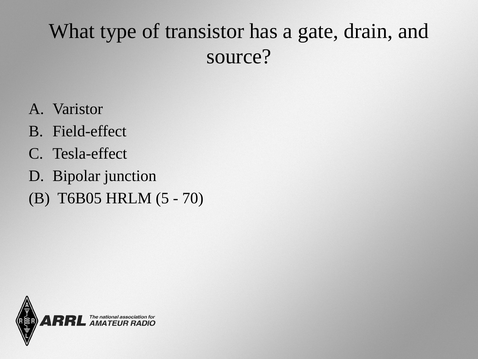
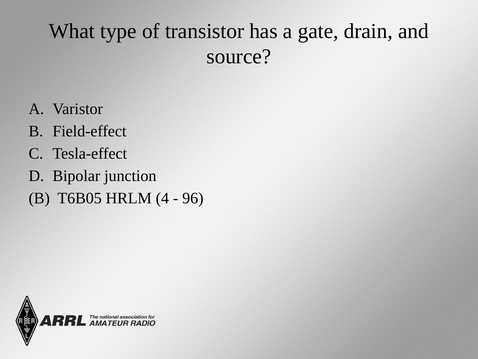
5: 5 -> 4
70: 70 -> 96
